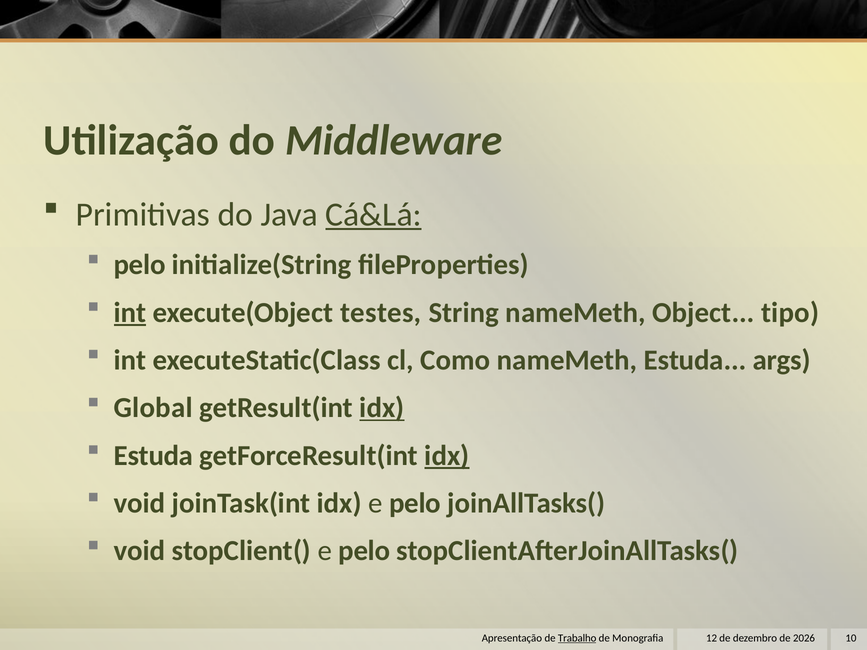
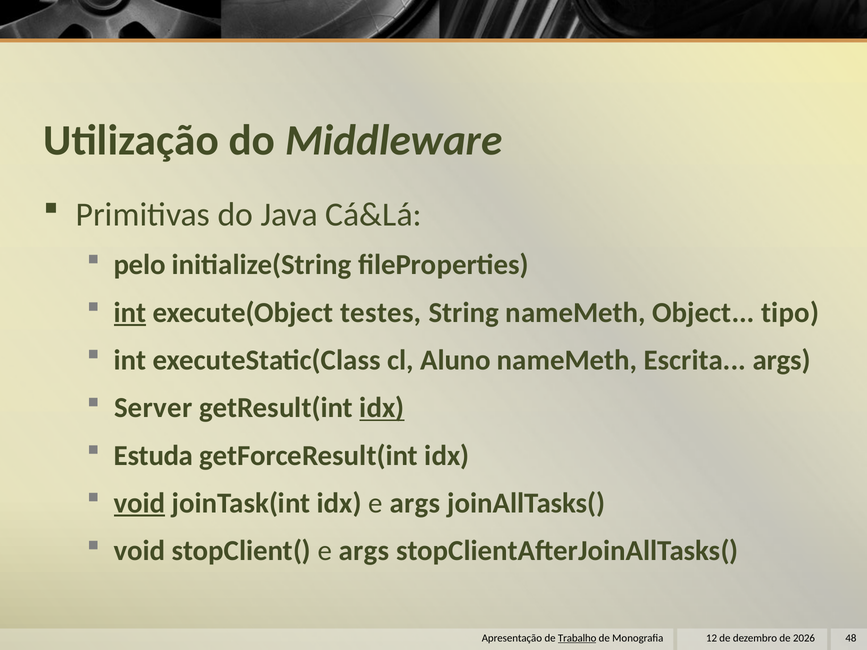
Cá&Lá underline: present -> none
Como: Como -> Aluno
nameMeth Estuda: Estuda -> Escrita
Global: Global -> Server
idx at (447, 456) underline: present -> none
void at (140, 503) underline: none -> present
idx e pelo: pelo -> args
stopClient( e pelo: pelo -> args
10: 10 -> 48
